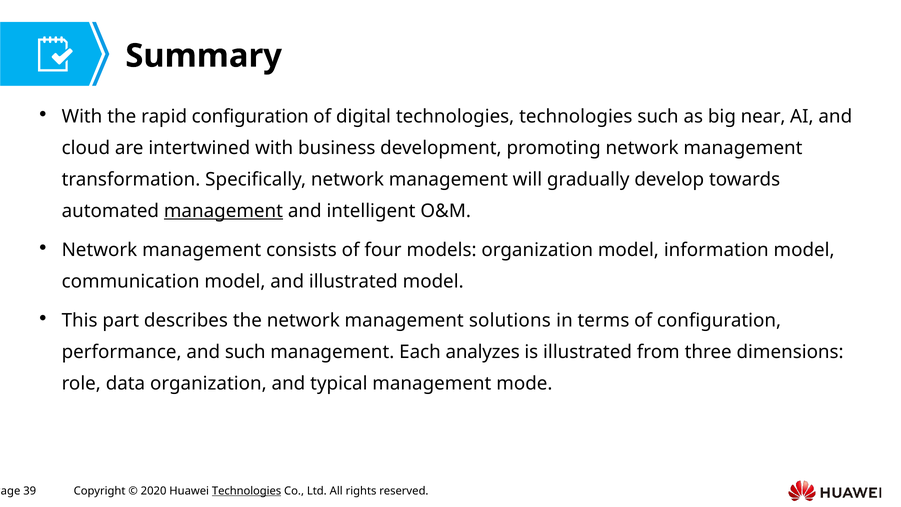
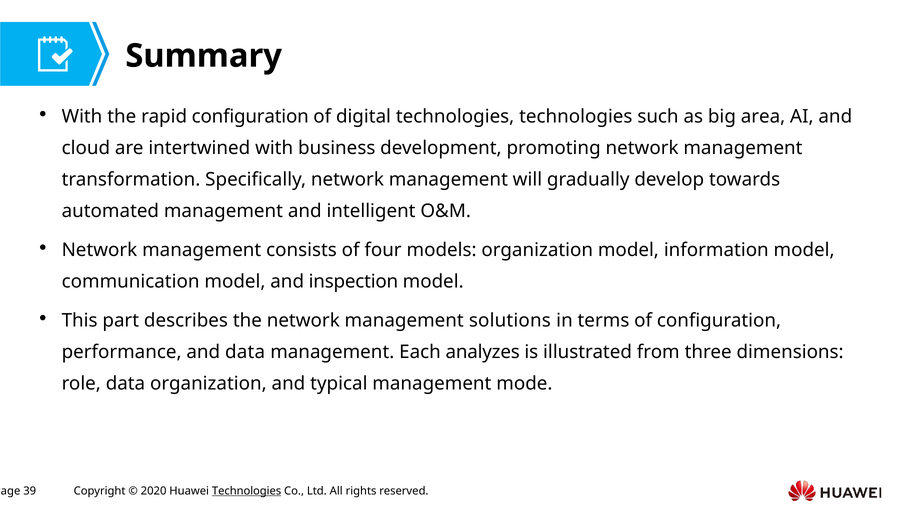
near: near -> area
management at (223, 211) underline: present -> none
and illustrated: illustrated -> inspection
and such: such -> data
